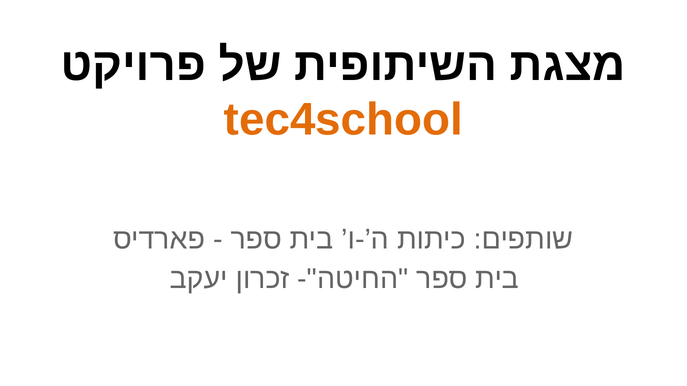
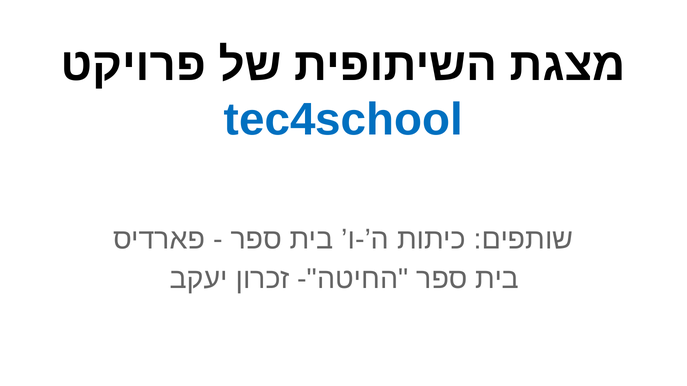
tec4school colour: orange -> blue
